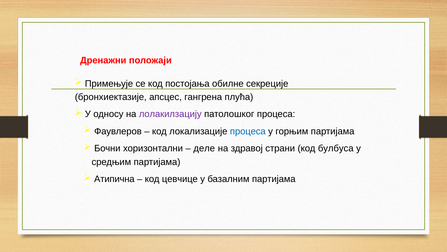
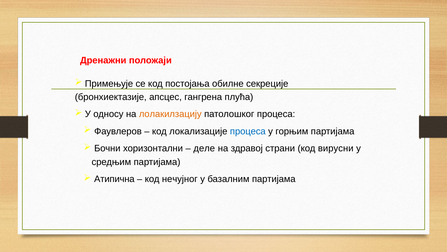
лолакилзацију colour: purple -> orange
булбуса: булбуса -> вирусни
цевчице: цевчице -> нечујног
